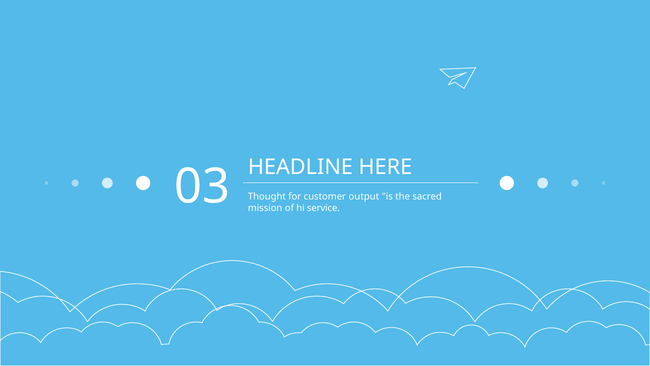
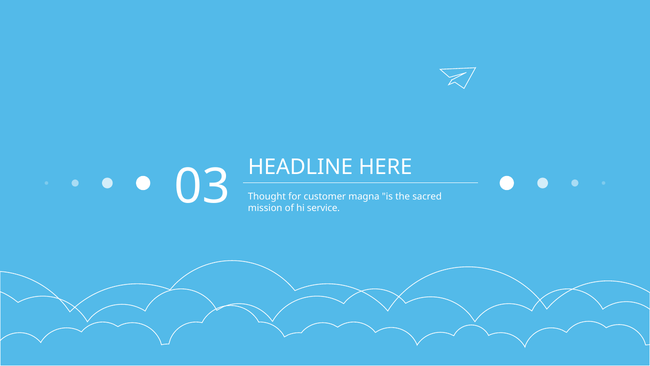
output: output -> magna
